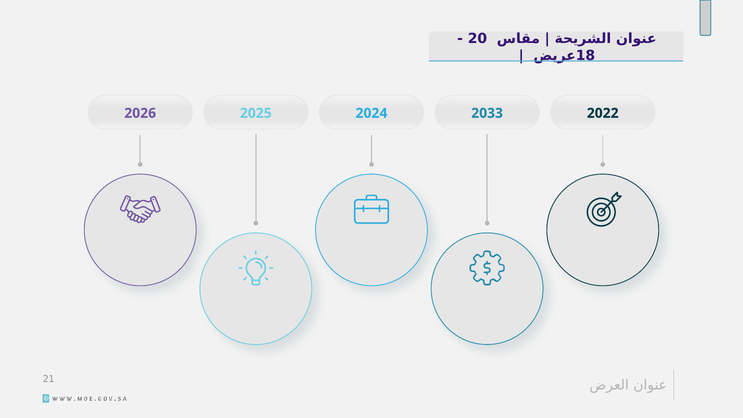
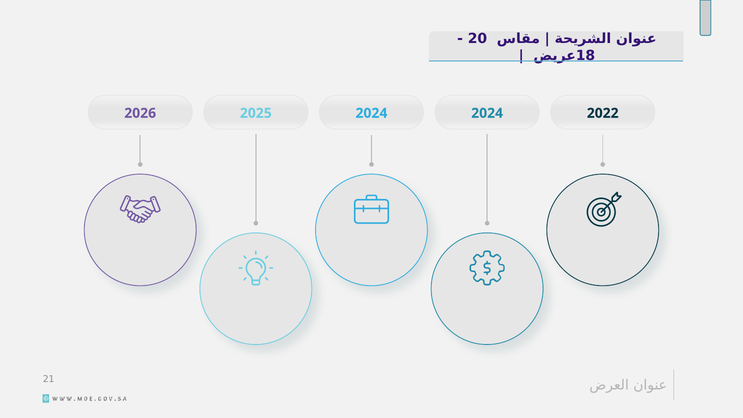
2024 2033: 2033 -> 2024
